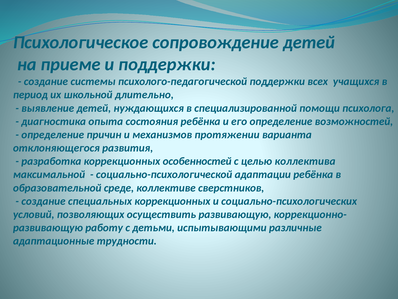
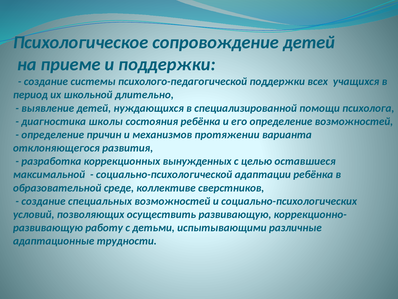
опыта: опыта -> школы
особенностей: особенностей -> вынужденных
коллектива: коллектива -> оставшиеся
специальных коррекционных: коррекционных -> возможностей
